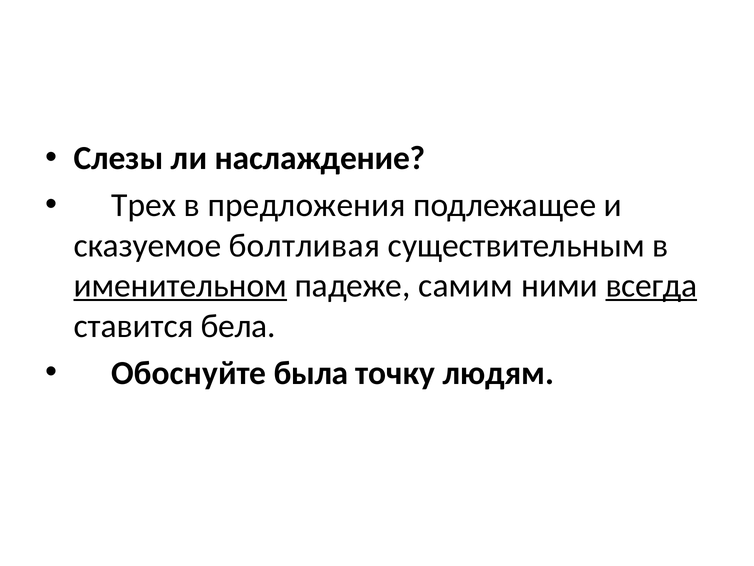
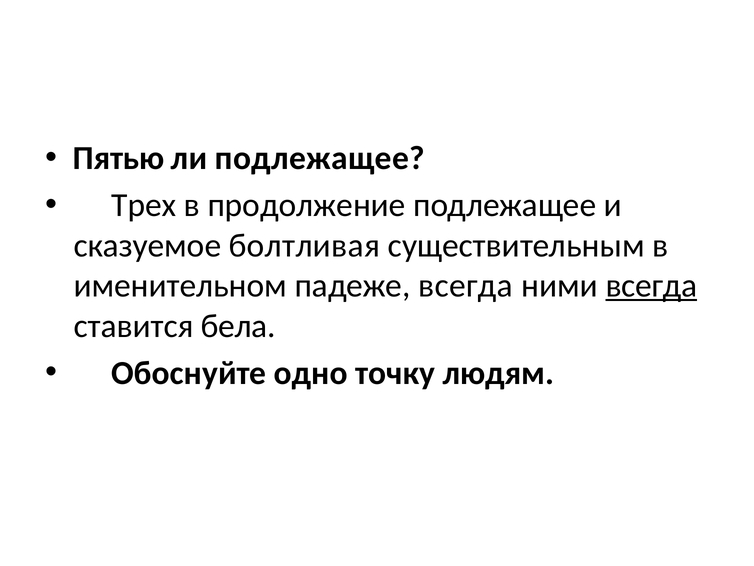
Слезы: Слезы -> Пятью
ли наслаждение: наслаждение -> подлежащее
предложения: предложения -> продолжение
именительном underline: present -> none
падеже самим: самим -> всегда
была: была -> одно
